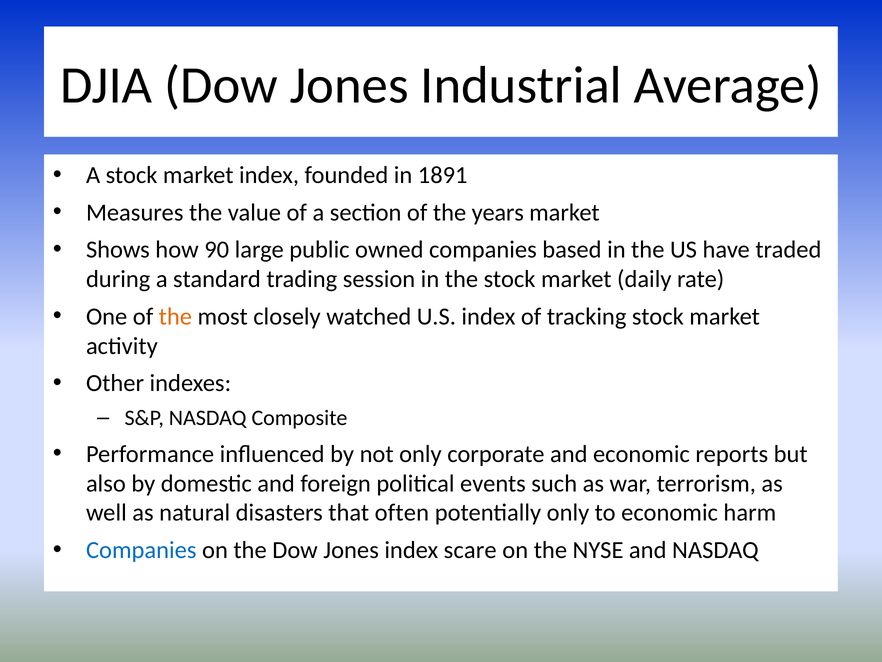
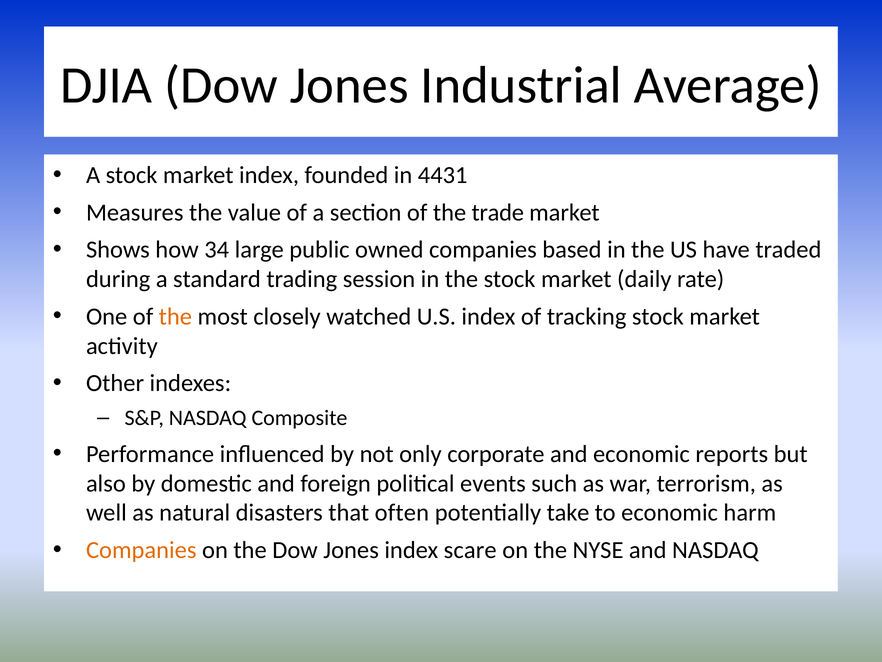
1891: 1891 -> 4431
years: years -> trade
90: 90 -> 34
potentially only: only -> take
Companies at (141, 550) colour: blue -> orange
